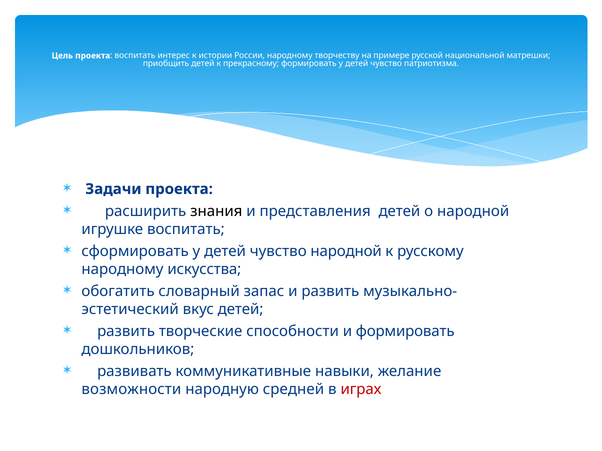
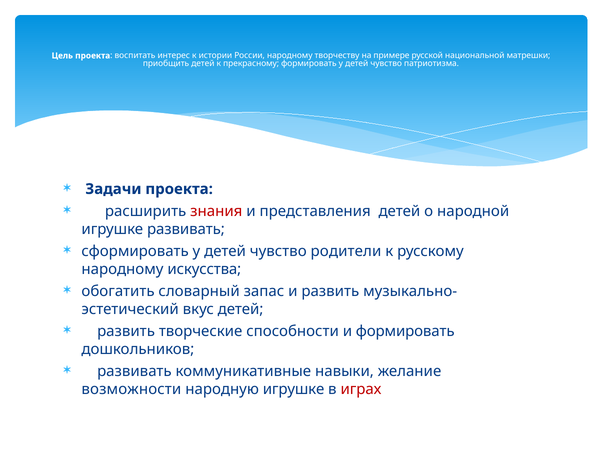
знания colour: black -> red
игрушке воспитать: воспитать -> развивать
чувство народной: народной -> родители
народную средней: средней -> игрушке
